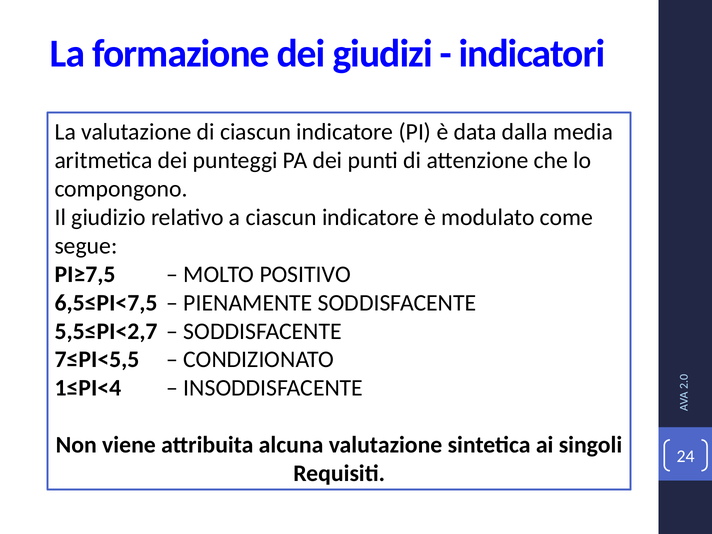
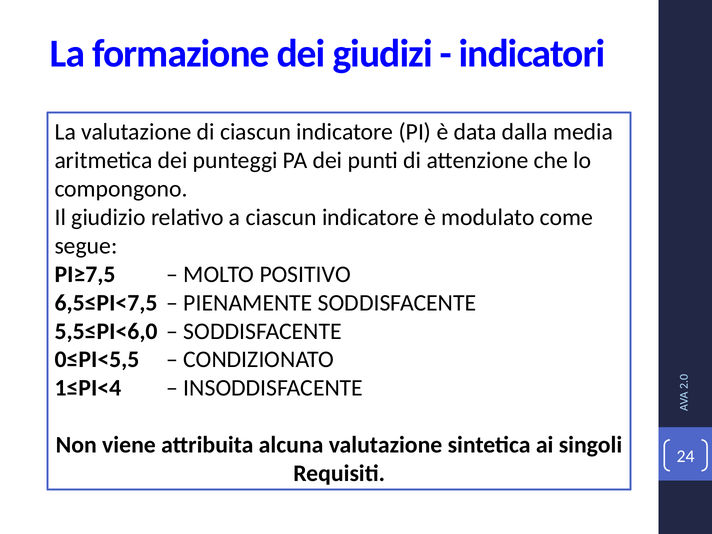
5,5≤PI<2,7: 5,5≤PI<2,7 -> 5,5≤PI<6,0
7≤PI<5,5: 7≤PI<5,5 -> 0≤PI<5,5
